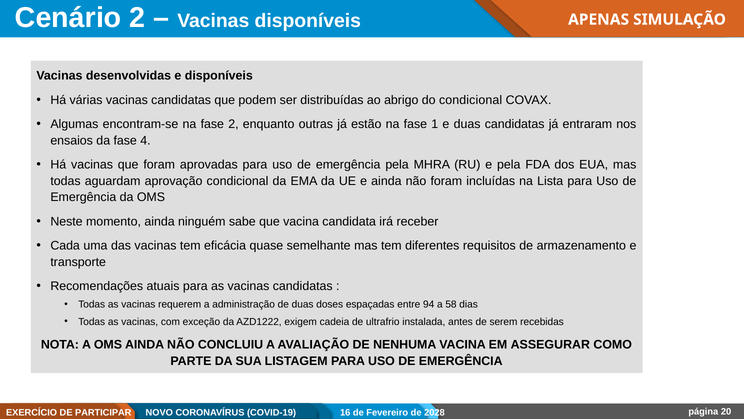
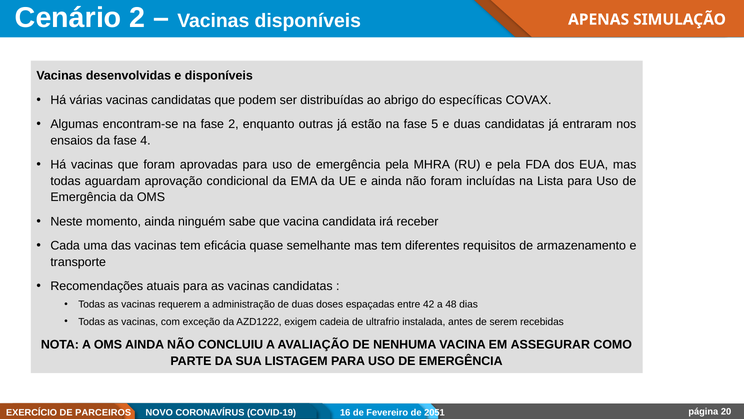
do condicional: condicional -> específicas
1: 1 -> 5
94: 94 -> 42
58: 58 -> 48
PARTICIPAR: PARTICIPAR -> PARCEIROS
2028: 2028 -> 2051
